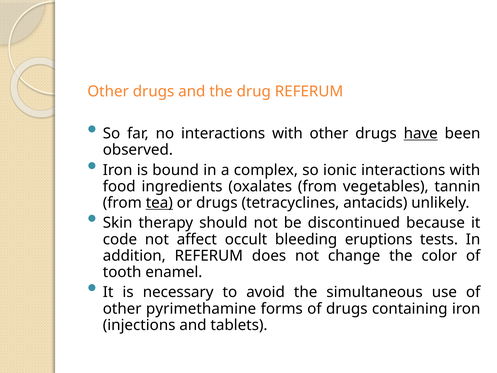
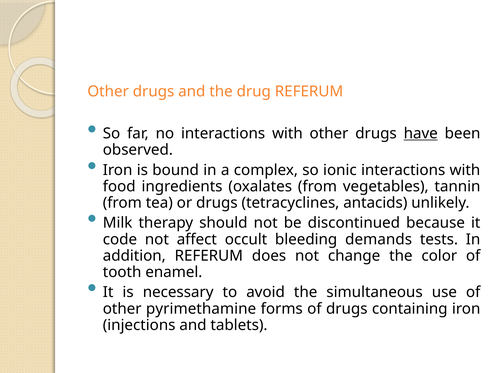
tea underline: present -> none
Skin: Skin -> Milk
eruptions: eruptions -> demands
